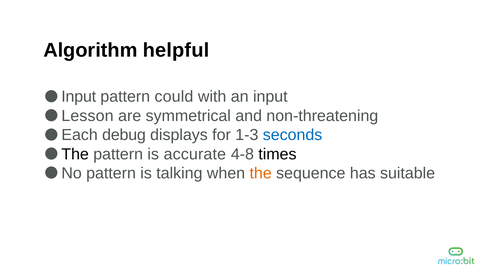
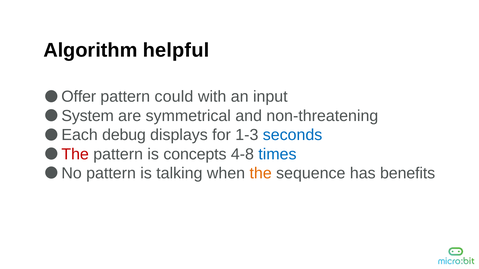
Input at (79, 97): Input -> Offer
Lesson: Lesson -> System
The at (75, 154) colour: black -> red
accurate: accurate -> concepts
times colour: black -> blue
suitable: suitable -> benefits
